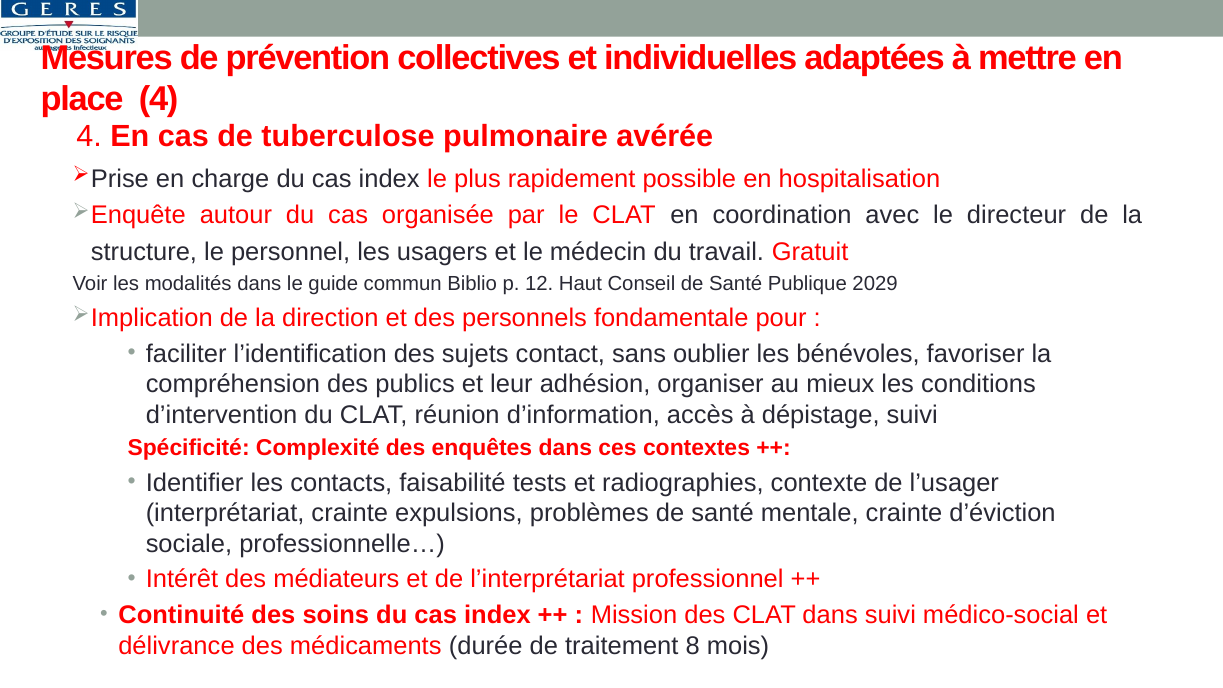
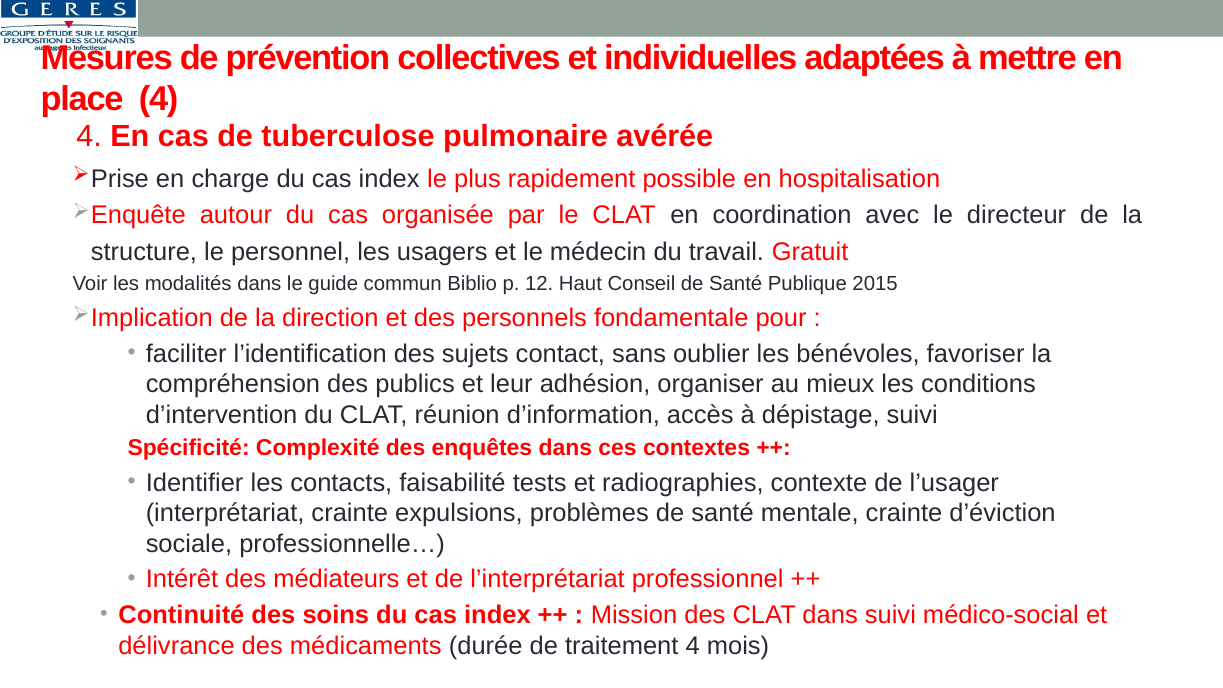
2029: 2029 -> 2015
traitement 8: 8 -> 4
